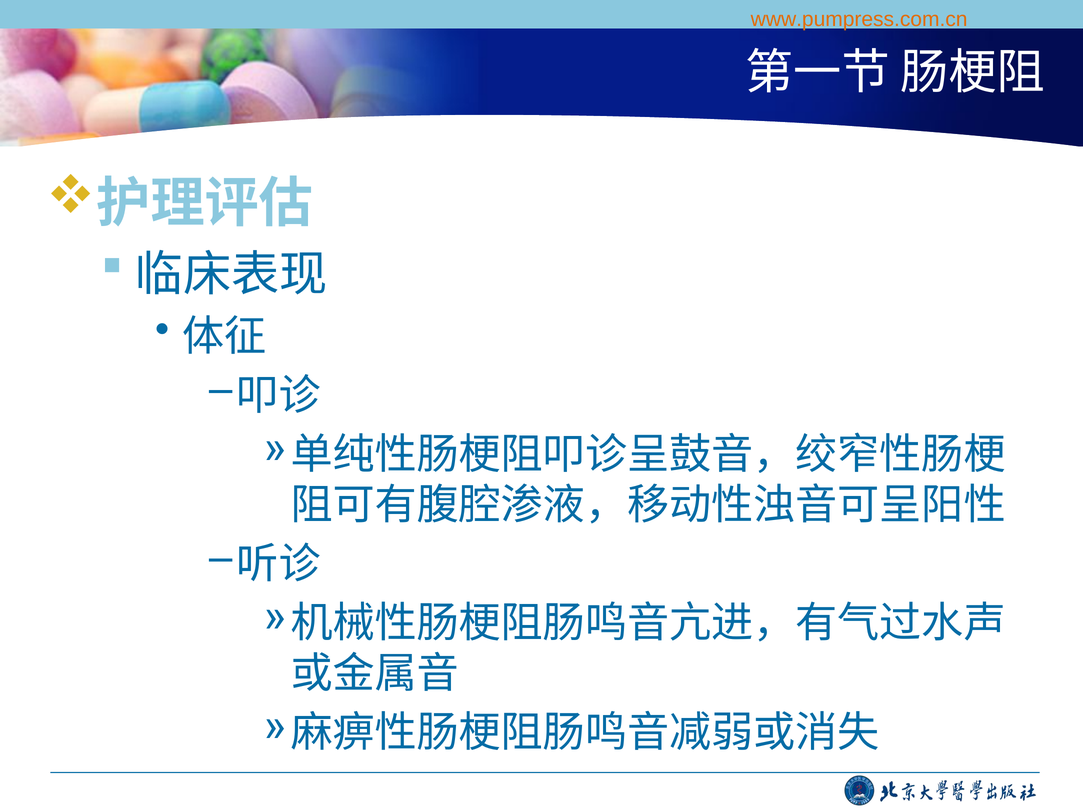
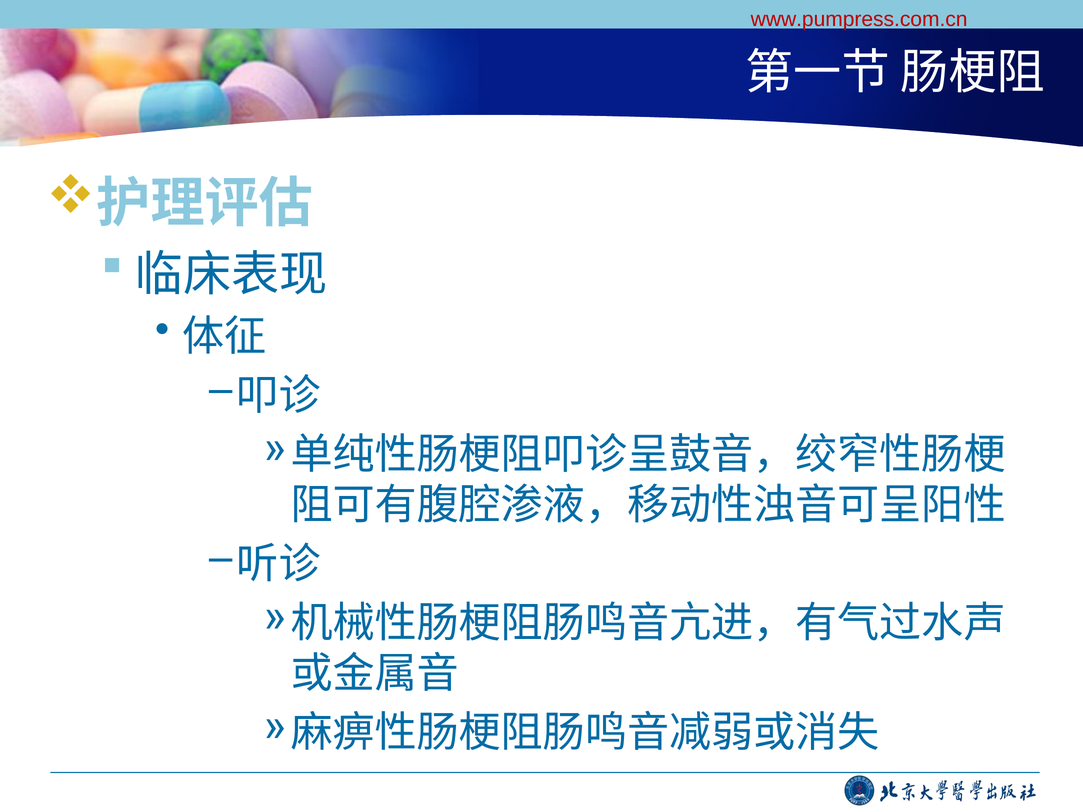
www.pumpress.com.cn colour: orange -> red
